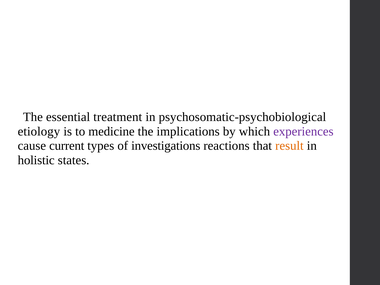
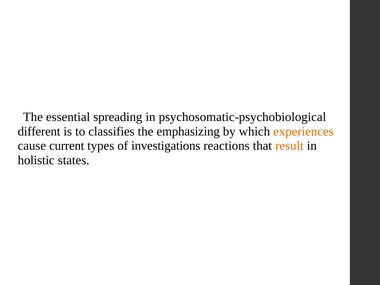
treatment: treatment -> spreading
etiology: etiology -> different
medicine: medicine -> classifies
implications: implications -> emphasizing
experiences colour: purple -> orange
